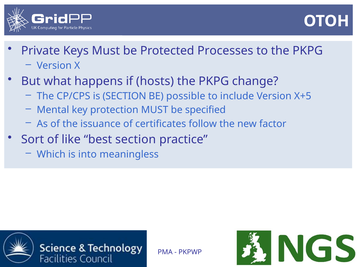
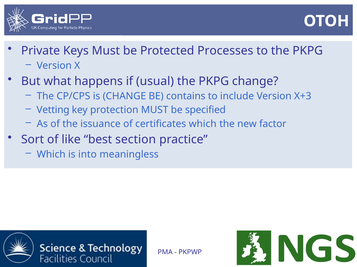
hosts: hosts -> usual
is SECTION: SECTION -> CHANGE
possible: possible -> contains
X+5: X+5 -> X+3
Mental: Mental -> Vetting
certificates follow: follow -> which
